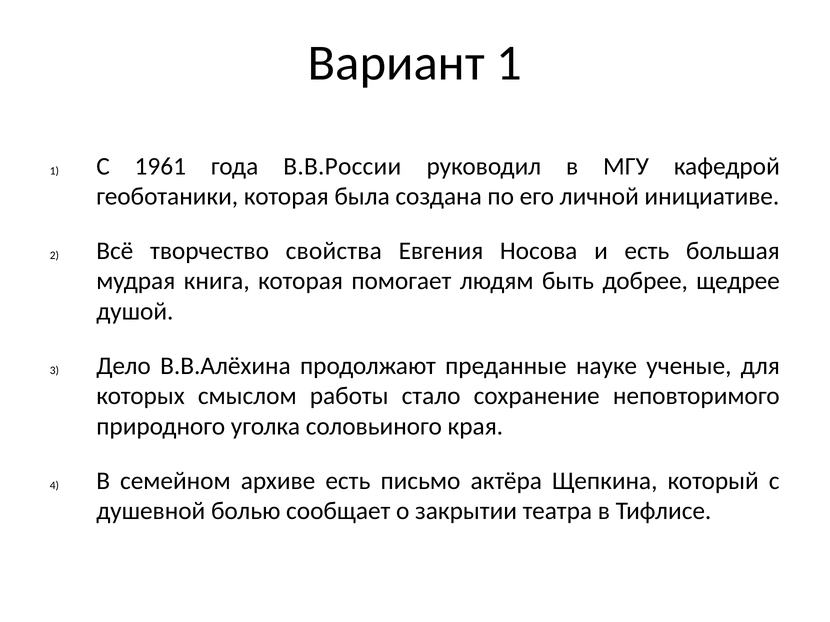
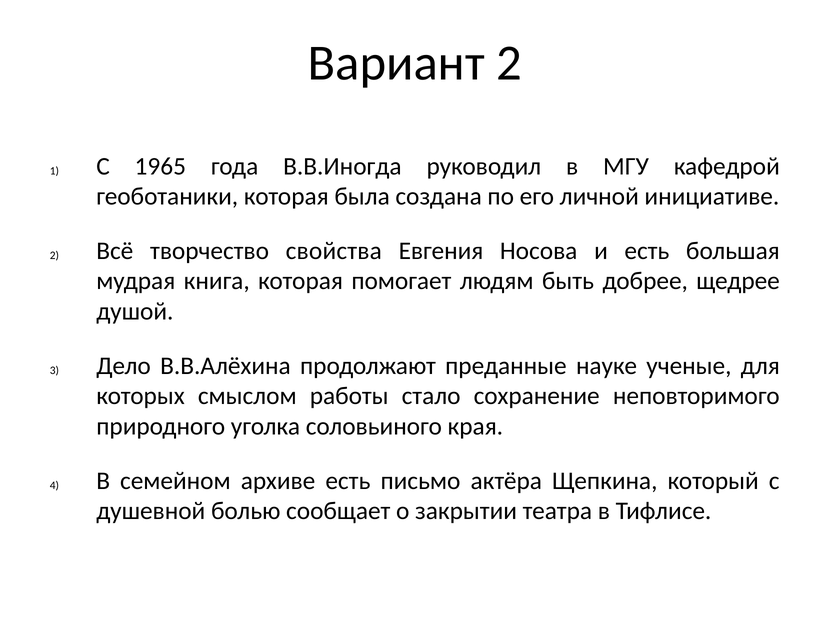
Вариант 1: 1 -> 2
1961: 1961 -> 1965
В.В.России: В.В.России -> В.В.Иногда
